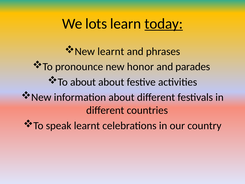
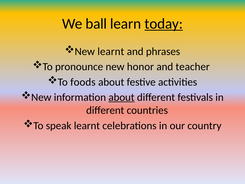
lots: lots -> ball
parades: parades -> teacher
To about: about -> foods
about at (121, 97) underline: none -> present
